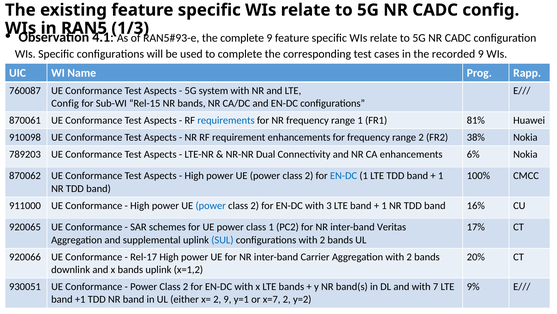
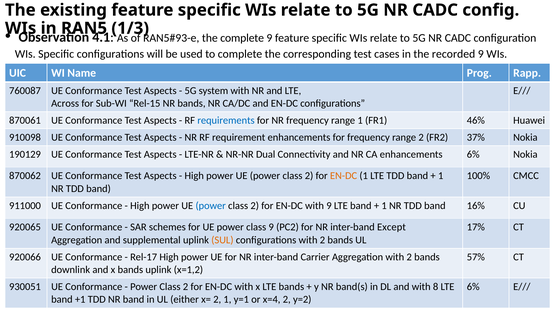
Config at (65, 103): Config -> Across
81%: 81% -> 46%
38%: 38% -> 37%
789203: 789203 -> 190129
EN-DC at (344, 176) colour: blue -> orange
with 3: 3 -> 9
class 1: 1 -> 9
Veritas: Veritas -> Except
SUL colour: blue -> orange
20%: 20% -> 57%
7: 7 -> 8
9% at (473, 286): 9% -> 6%
2 9: 9 -> 1
x=7: x=7 -> x=4
